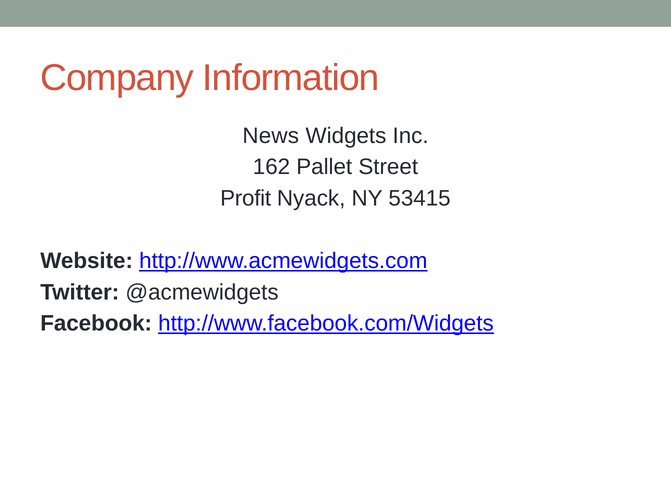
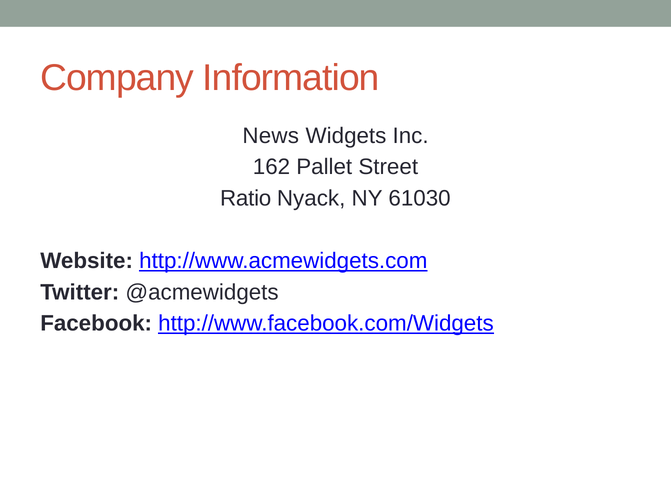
Profit: Profit -> Ratio
53415: 53415 -> 61030
